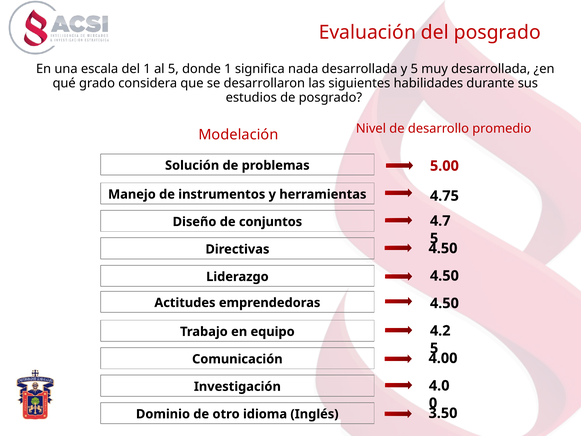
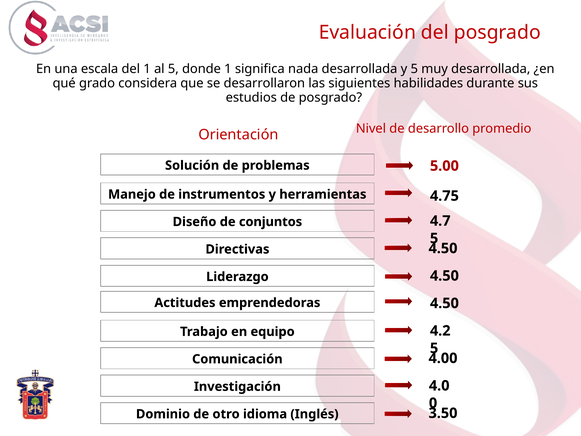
Modelación at (238, 135): Modelación -> Orientación
